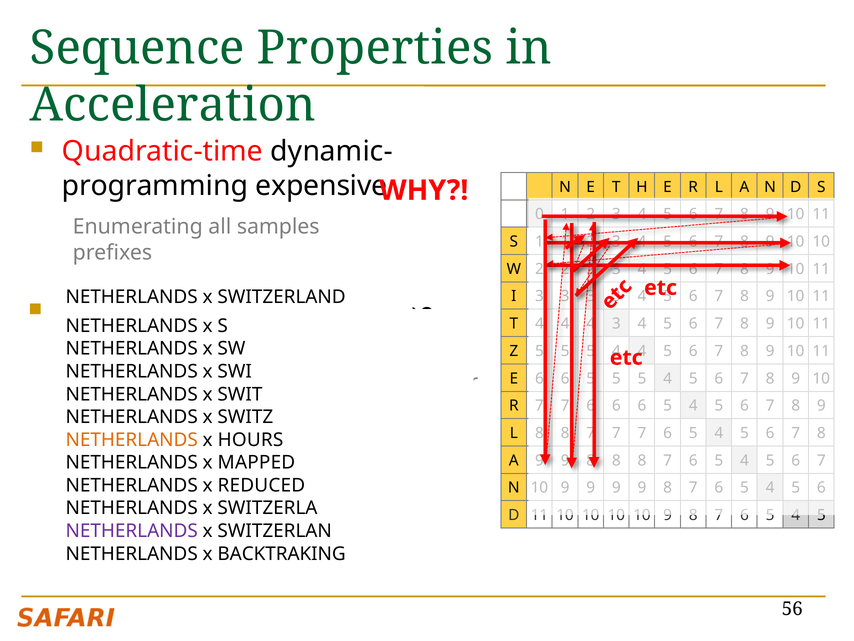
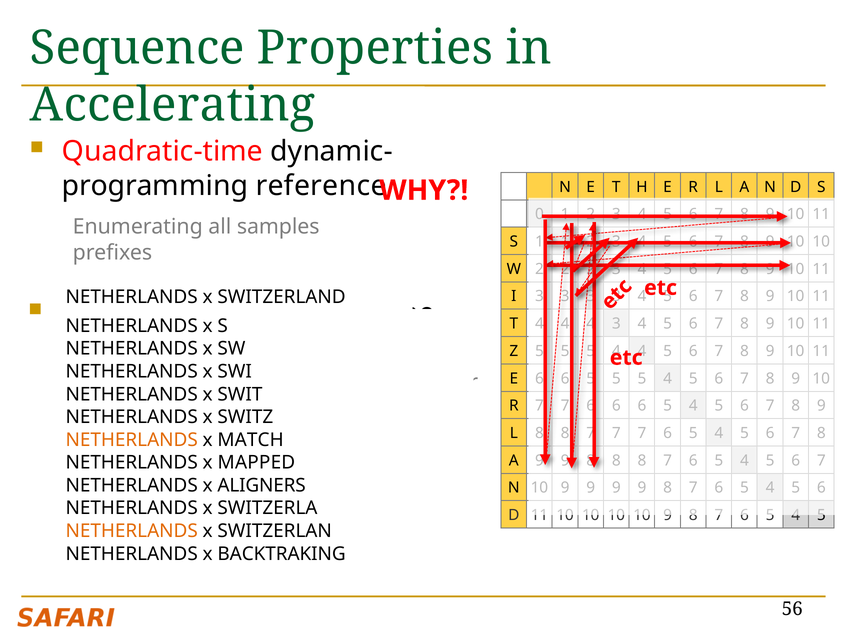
Acceleration: Acceleration -> Accelerating
expensive: expensive -> reference
HOURS: HOURS -> MATCH
REDUCED: REDUCED -> ALIGNERS
NETHERLANDS at (132, 531) colour: purple -> orange
